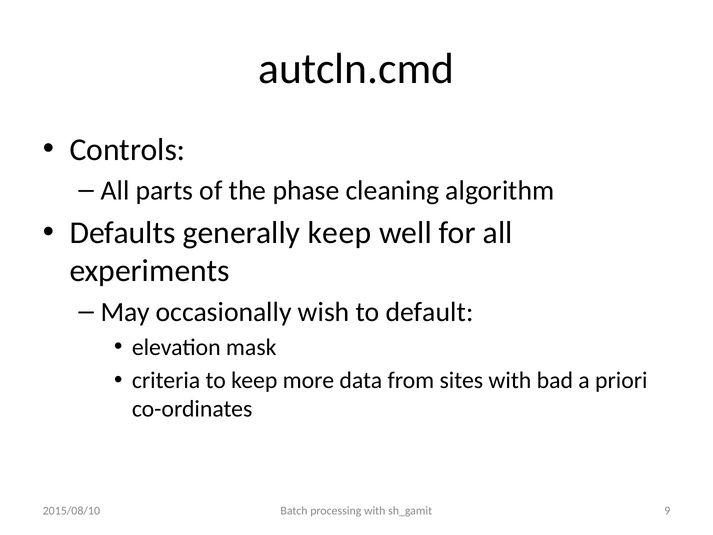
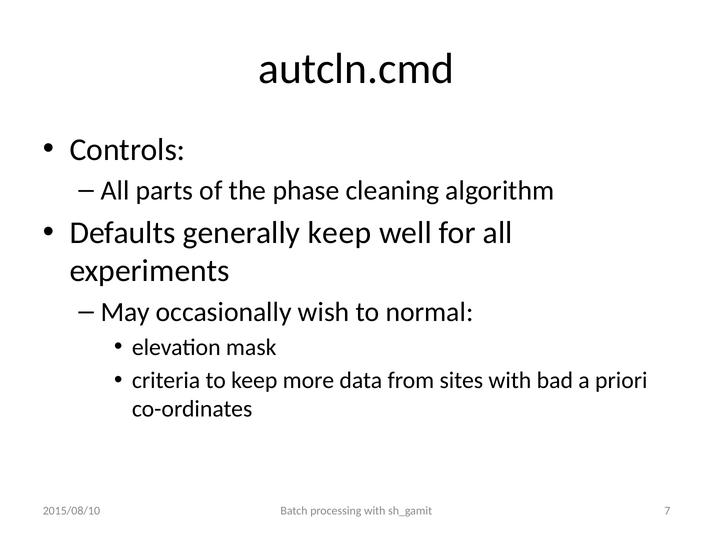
default: default -> normal
9: 9 -> 7
